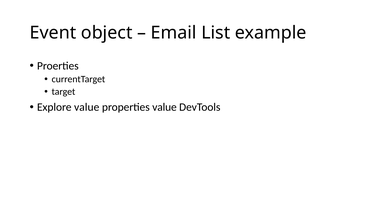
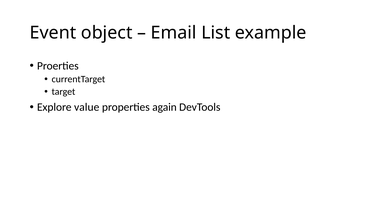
properties value: value -> again
